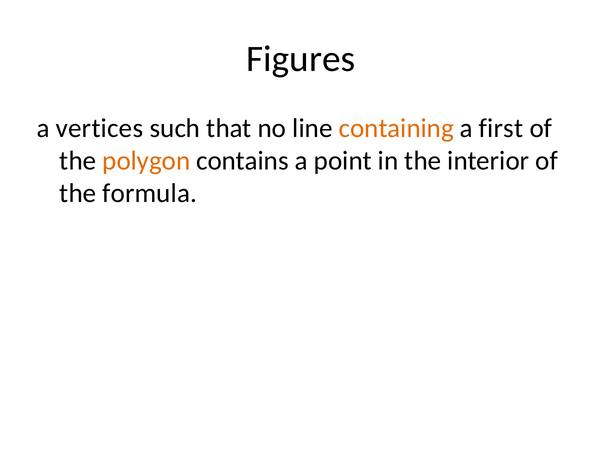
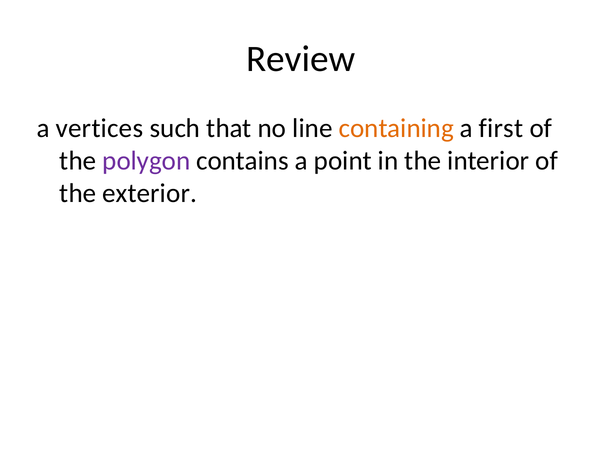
Figures: Figures -> Review
polygon colour: orange -> purple
formula: formula -> exterior
